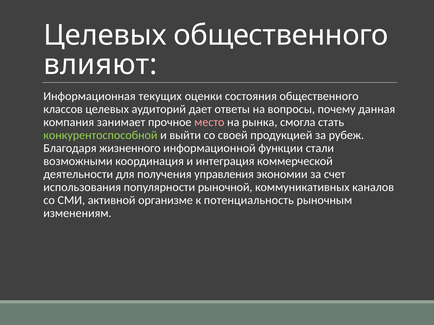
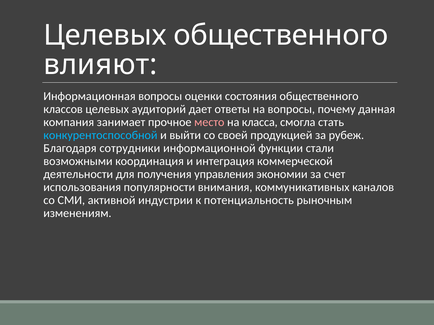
Информационная текущих: текущих -> вопросы
рынка: рынка -> класса
конкурентоспособной colour: light green -> light blue
жизненного: жизненного -> сотрудники
рыночной: рыночной -> внимания
организме: организме -> индустрии
